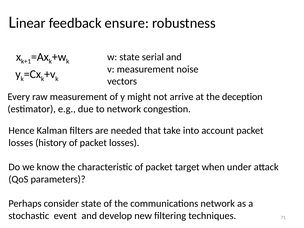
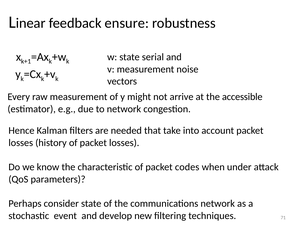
deception: deception -> accessible
target: target -> codes
